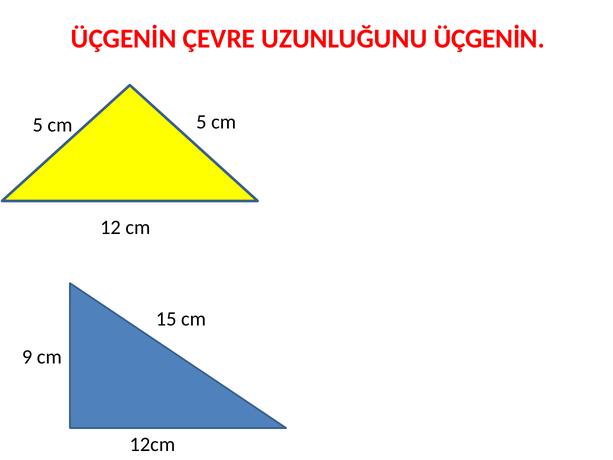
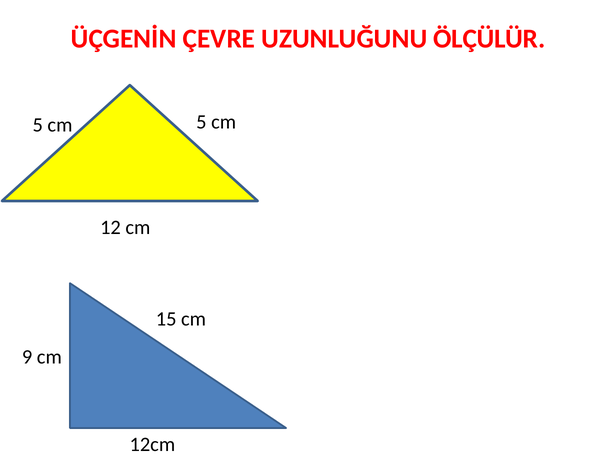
UZUNLUĞUNU ÜÇGENİN: ÜÇGENİN -> ÖLÇÜLÜR
